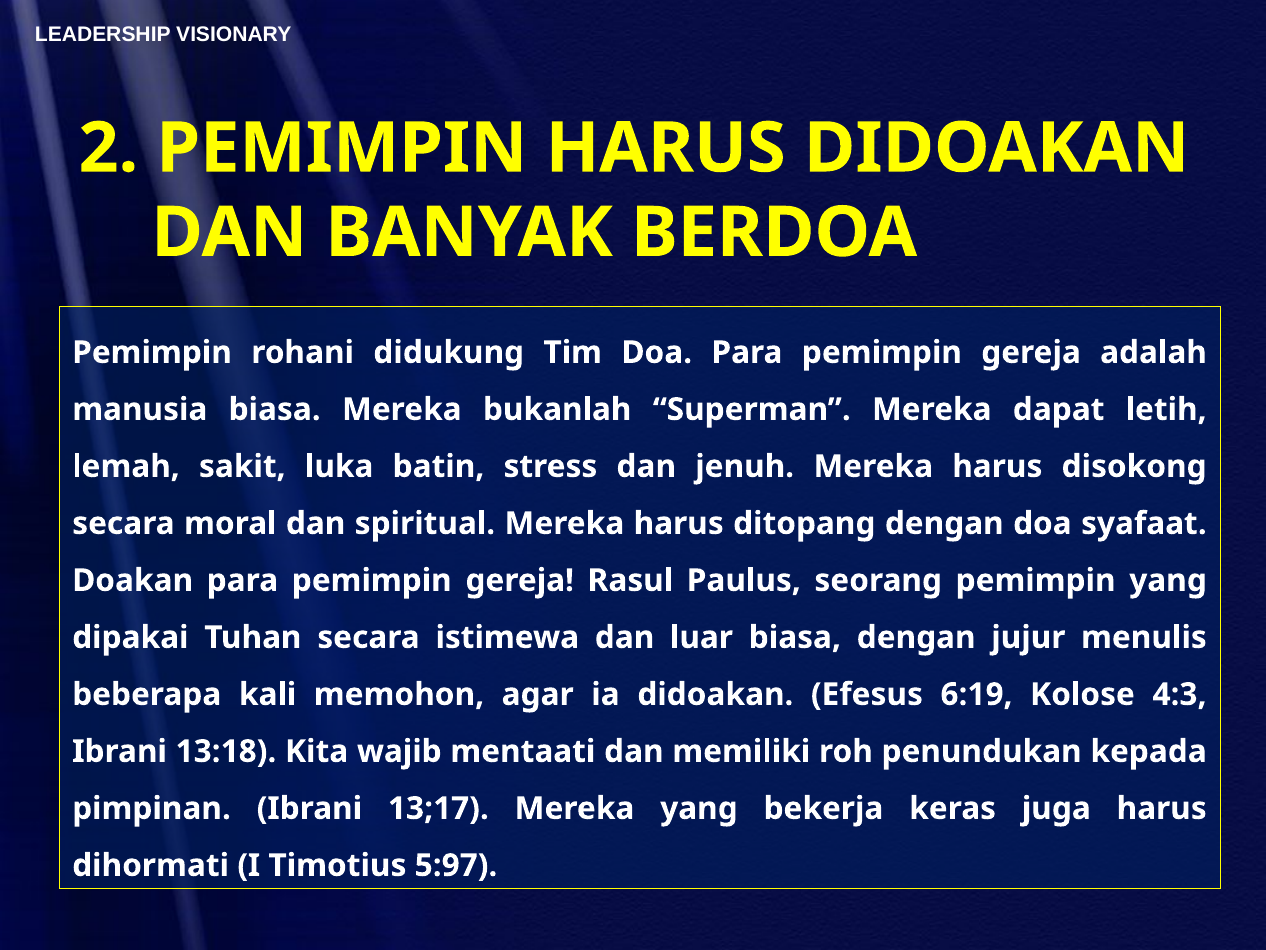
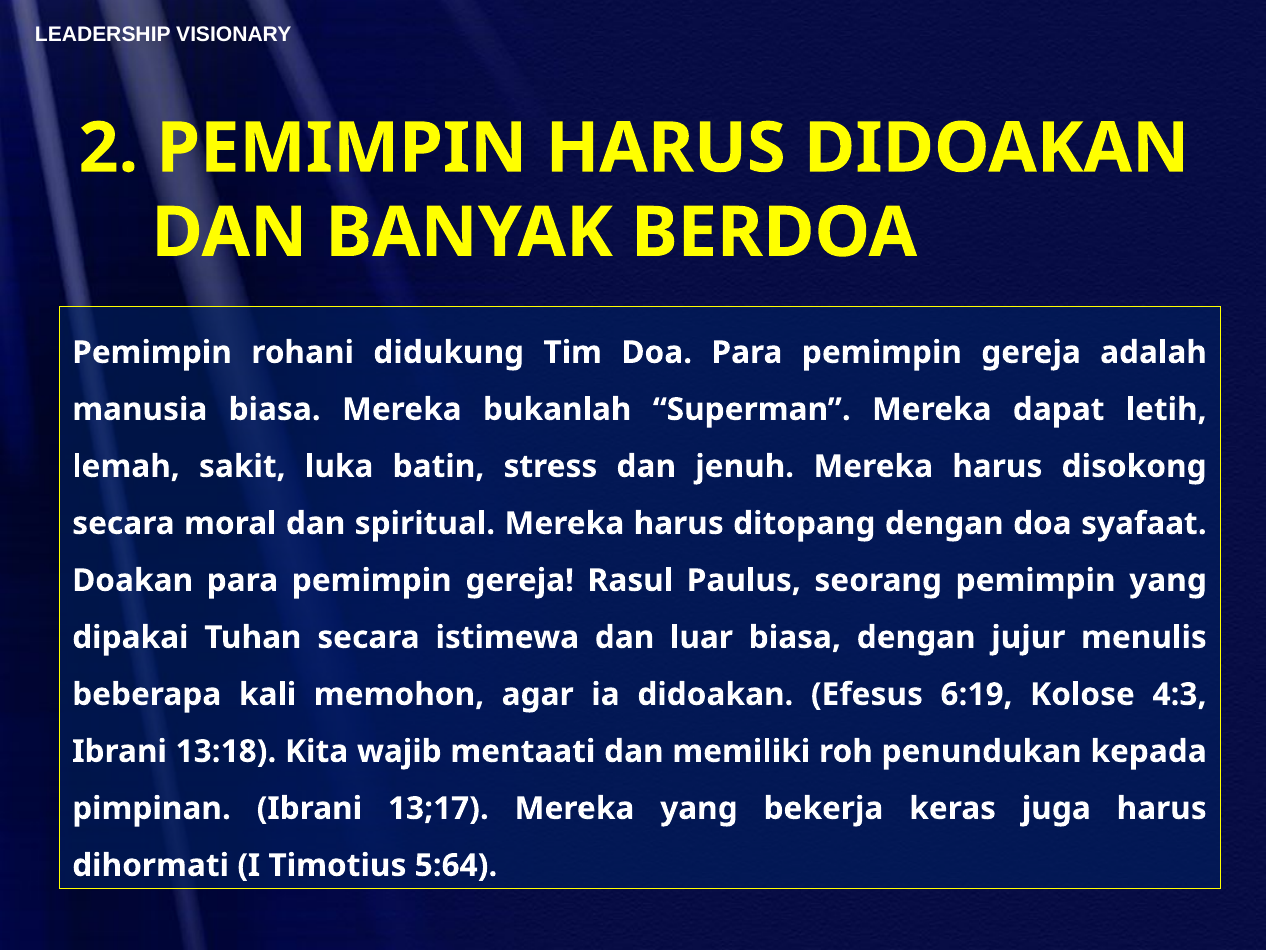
5:97: 5:97 -> 5:64
